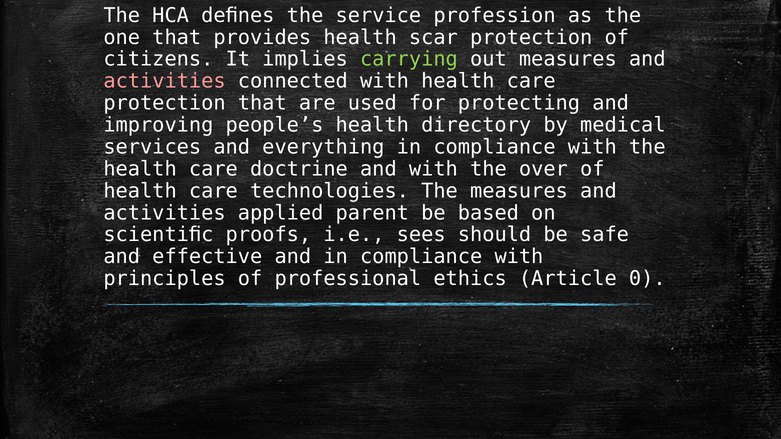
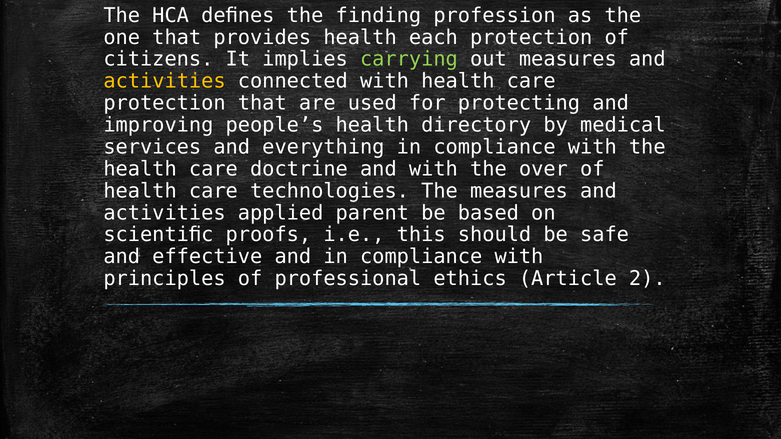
service: service -> finding
scar: scar -> each
activities at (165, 81) colour: pink -> yellow
sees: sees -> this
0: 0 -> 2
